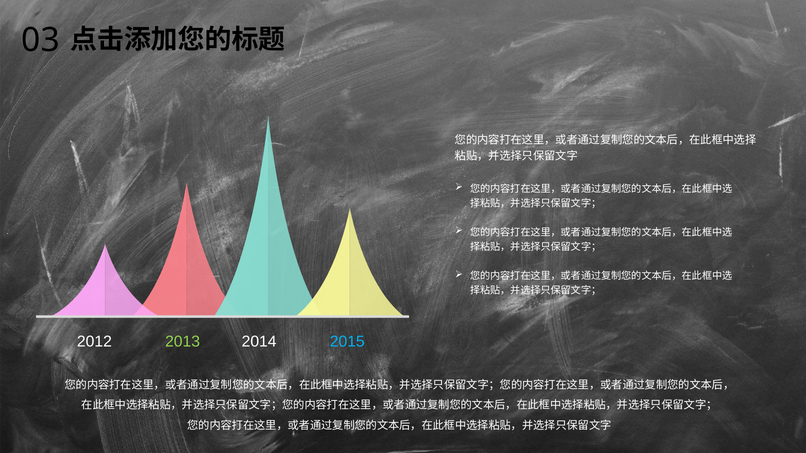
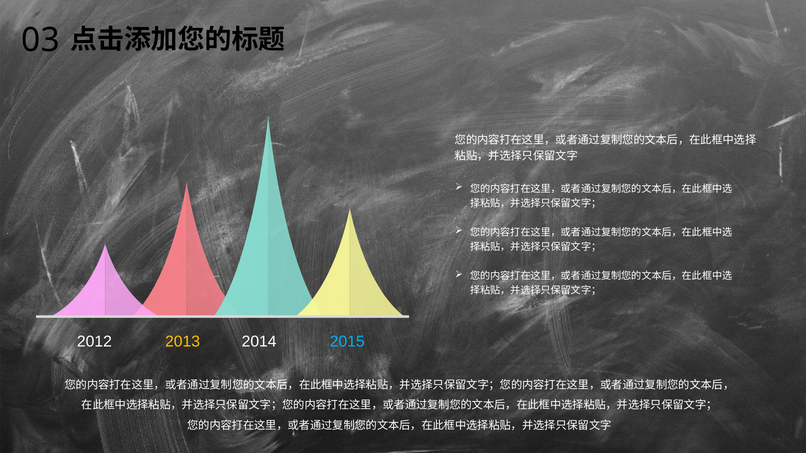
2013 colour: light green -> yellow
